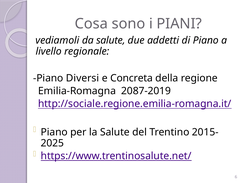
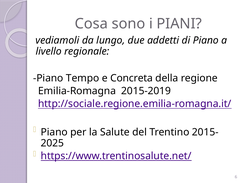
da salute: salute -> lungo
Diversi: Diversi -> Tempo
2087-2019: 2087-2019 -> 2015-2019
